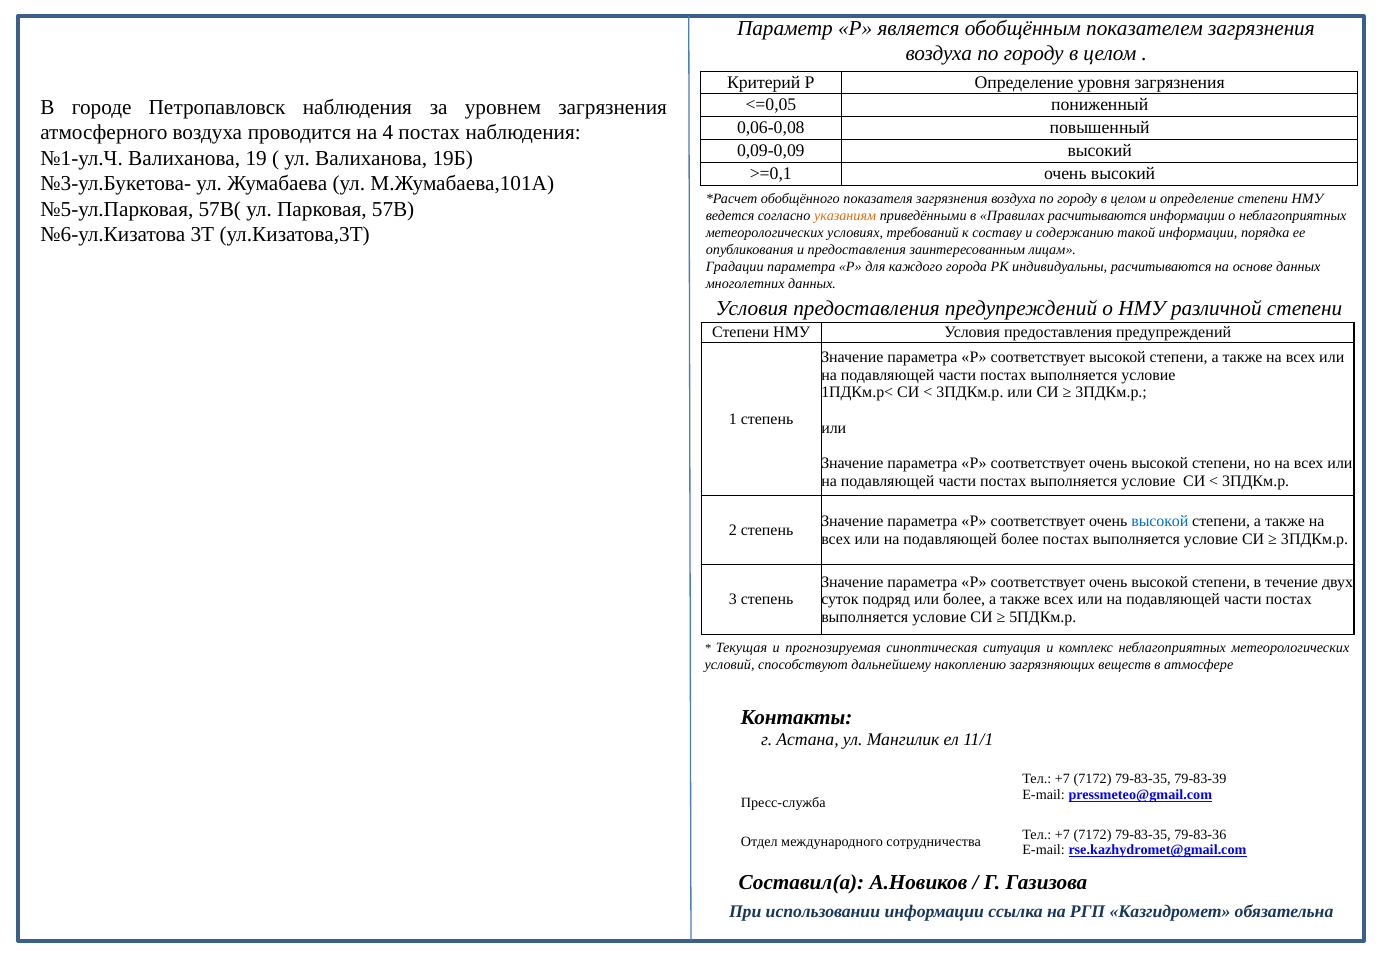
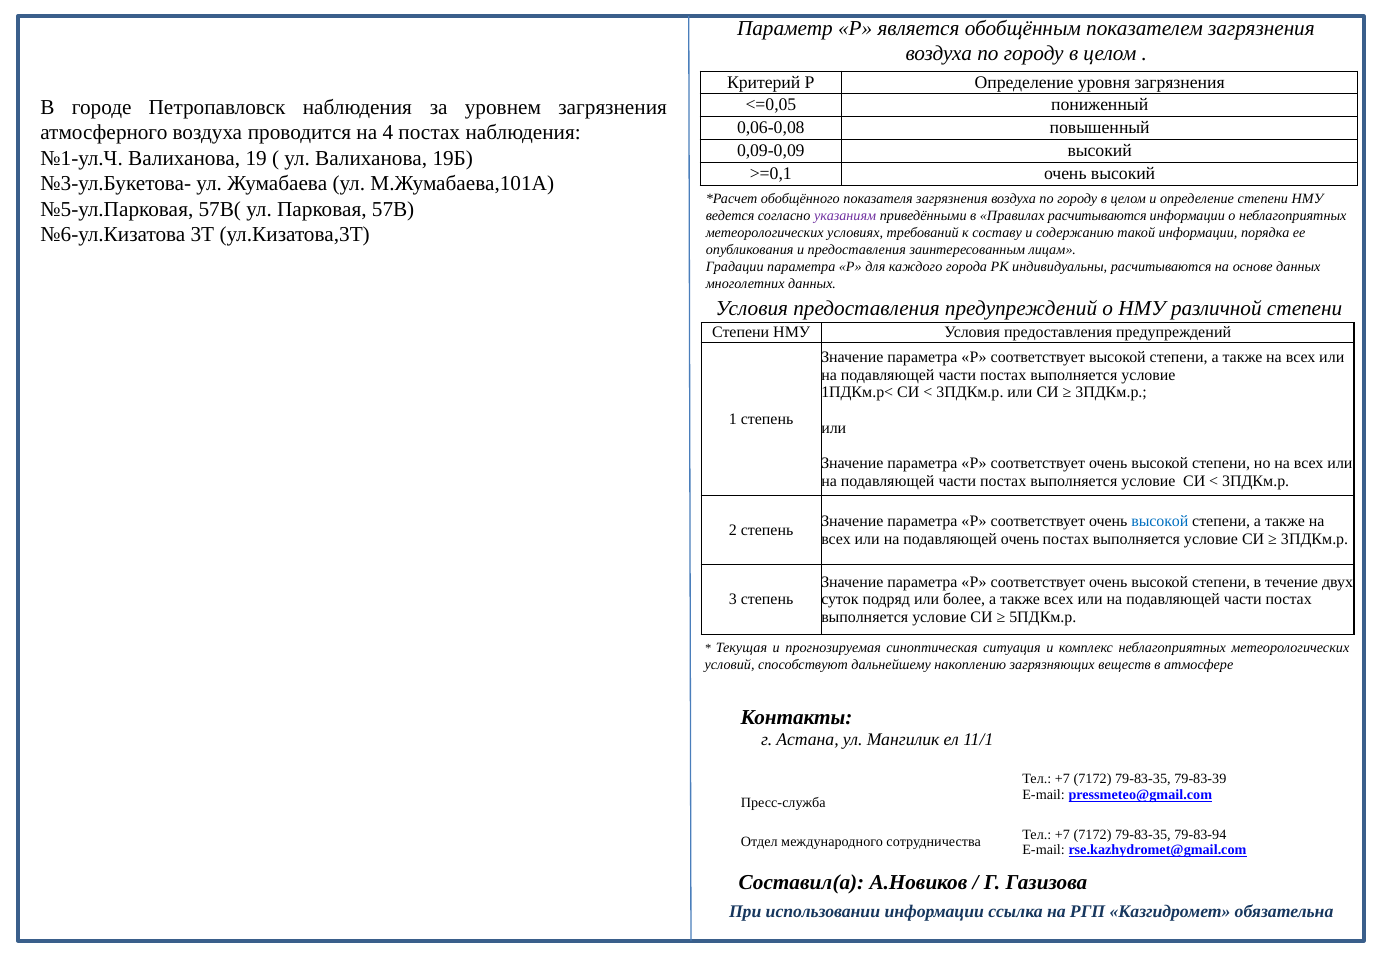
указаниям colour: orange -> purple
подавляющей более: более -> очень
79-83-36: 79-83-36 -> 79-83-94
